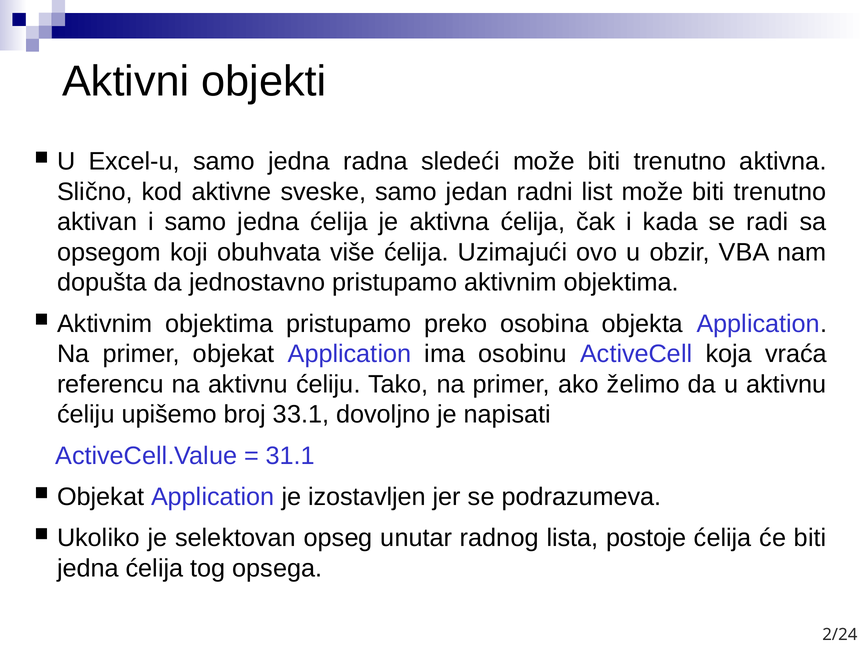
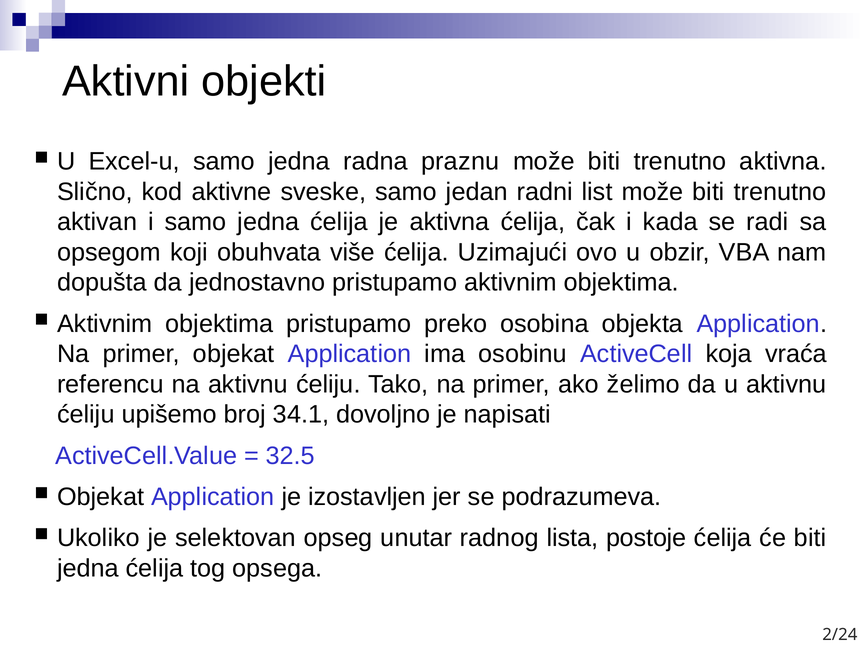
sledeći: sledeći -> praznu
33.1: 33.1 -> 34.1
31.1: 31.1 -> 32.5
